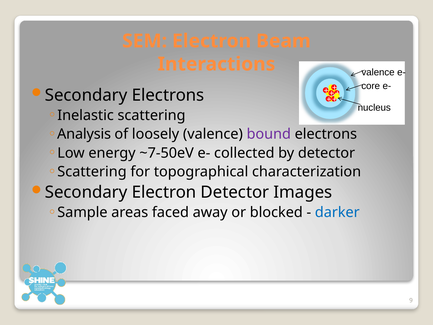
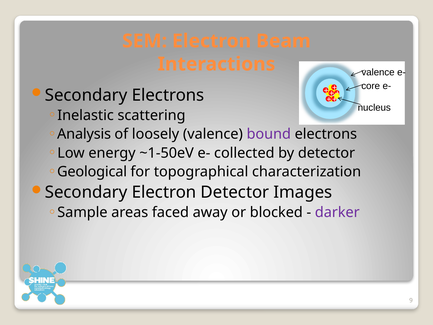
~7-50eV: ~7-50eV -> ~1-50eV
Scattering at (92, 172): Scattering -> Geological
darker colour: blue -> purple
